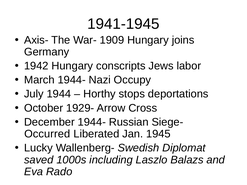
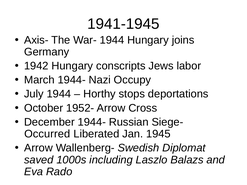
War- 1909: 1909 -> 1944
1929-: 1929- -> 1952-
Lucky at (38, 148): Lucky -> Arrow
